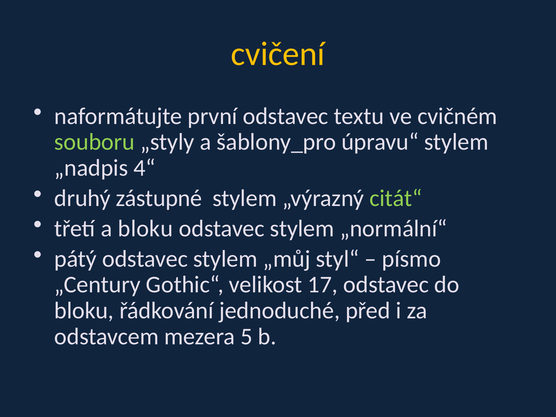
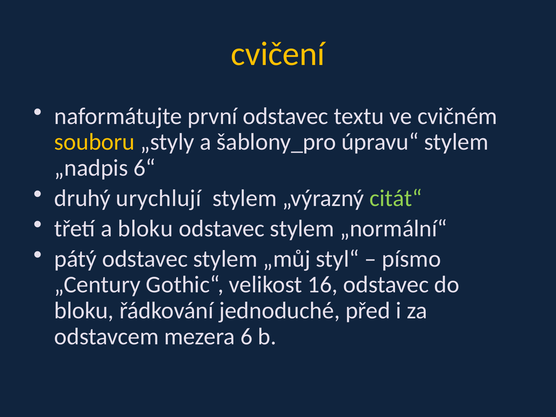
souboru colour: light green -> yellow
4“: 4“ -> 6“
zástupné: zástupné -> urychlují
17: 17 -> 16
5: 5 -> 6
